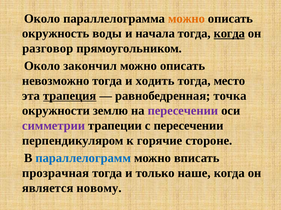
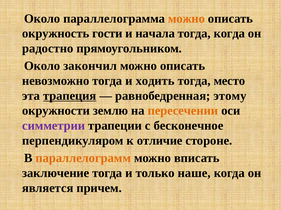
воды: воды -> гости
когда at (229, 34) underline: present -> none
разговор: разговор -> радостно
точка: точка -> этому
пересечении at (183, 111) colour: purple -> orange
с пересечении: пересечении -> бесконечное
горячие: горячие -> отличие
параллелограмм colour: blue -> orange
прозрачная: прозрачная -> заключение
новому: новому -> причем
